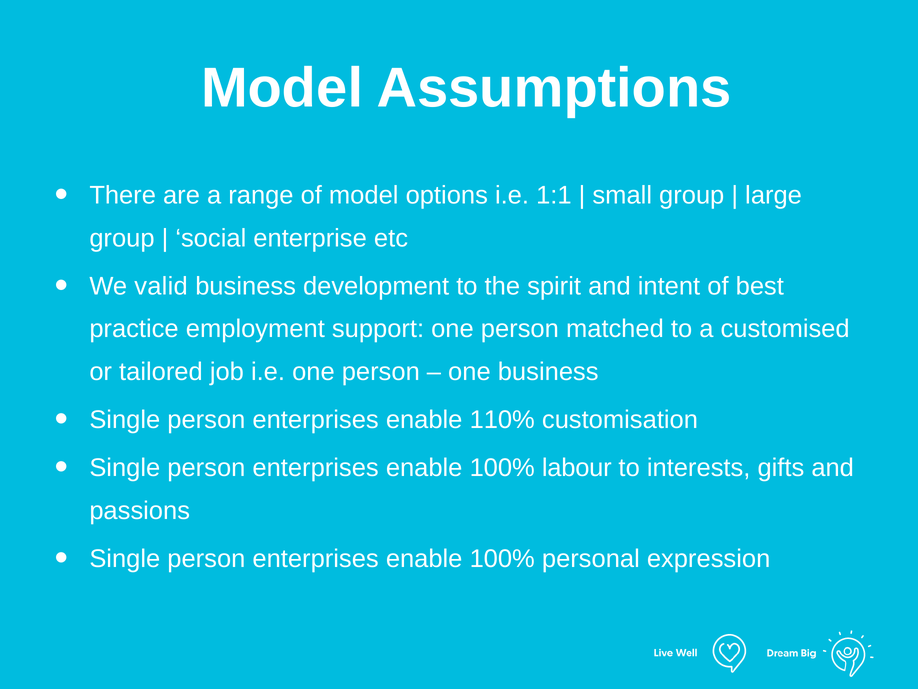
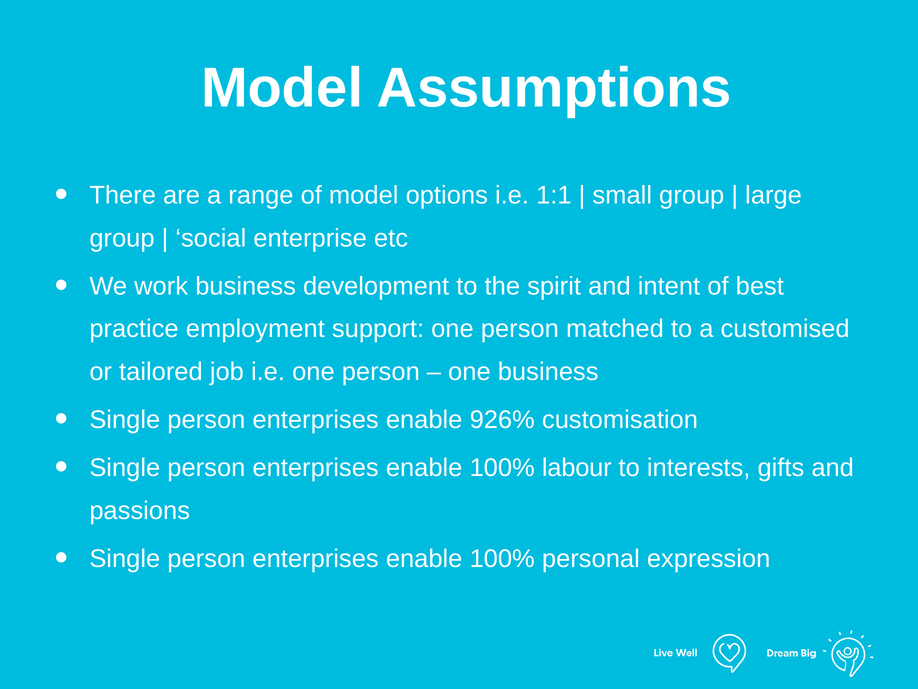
valid: valid -> work
110%: 110% -> 926%
